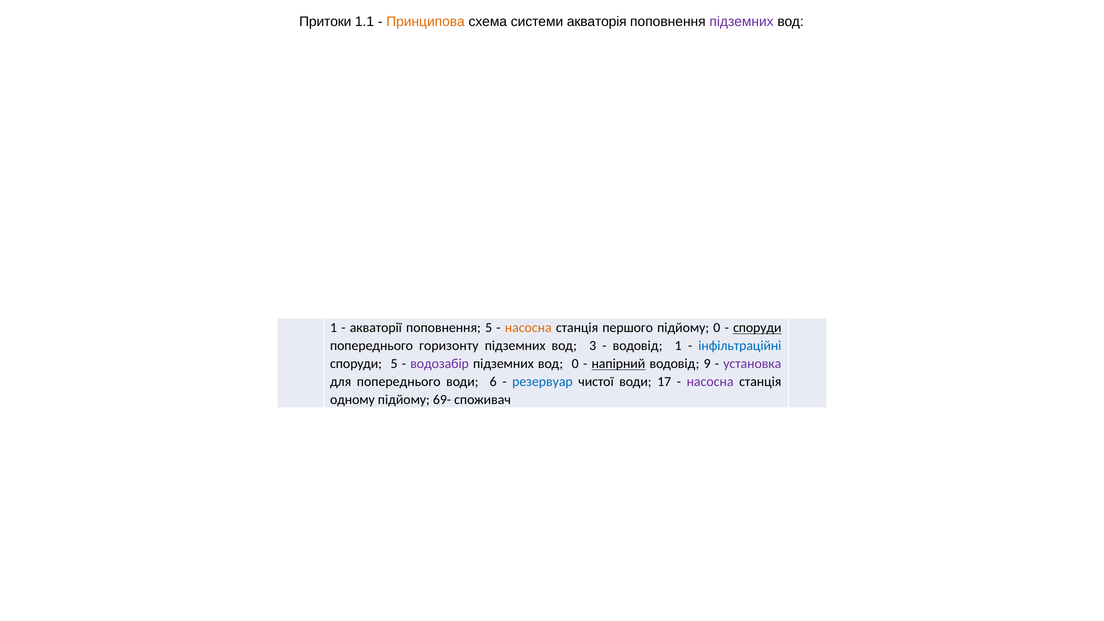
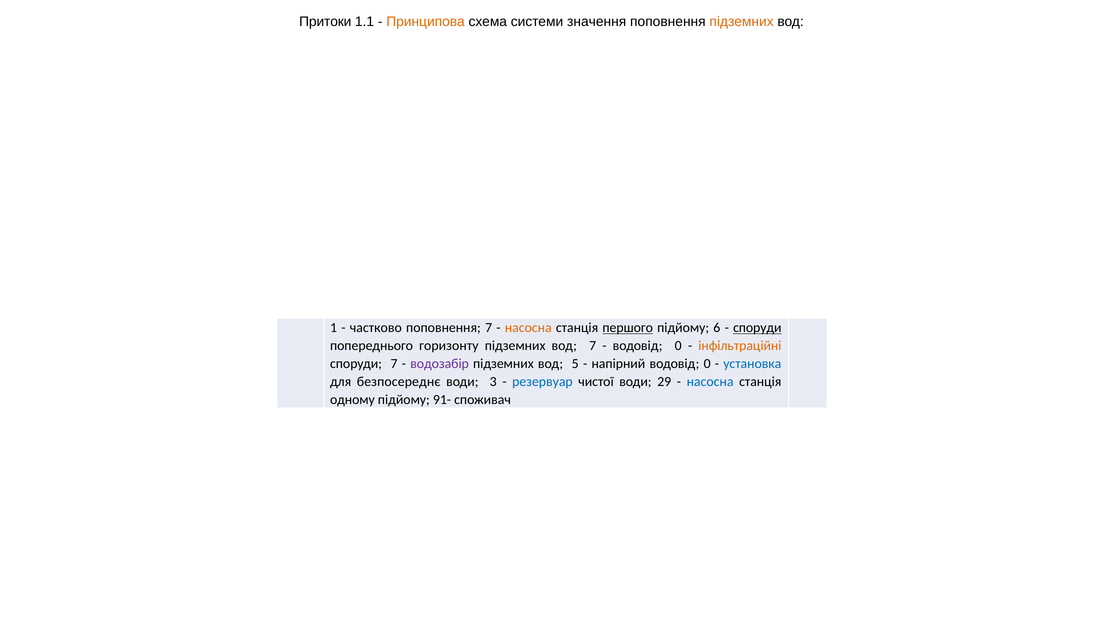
акваторія: акваторія -> значення
підземних at (742, 22) colour: purple -> orange
акваторії: акваторії -> частково
поповнення 5: 5 -> 7
першого underline: none -> present
підйому 0: 0 -> 6
вод 3: 3 -> 7
1 at (678, 346): 1 -> 0
інфільтраційні colour: blue -> orange
споруди 5: 5 -> 7
вод 0: 0 -> 5
напірний underline: present -> none
9 at (707, 364): 9 -> 0
установка colour: purple -> blue
для попереднього: попереднього -> безпосереднє
6: 6 -> 3
17: 17 -> 29
насосна at (710, 382) colour: purple -> blue
69-: 69- -> 91-
